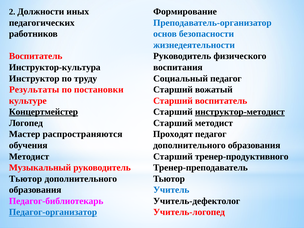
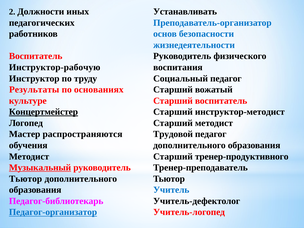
Формирование: Формирование -> Устанавливать
Инструктор-культура: Инструктор-культура -> Инструктор-рабочую
постановки: постановки -> основаниях
инструктор-методист underline: present -> none
Проходят: Проходят -> Трудовой
Музыкальный underline: none -> present
